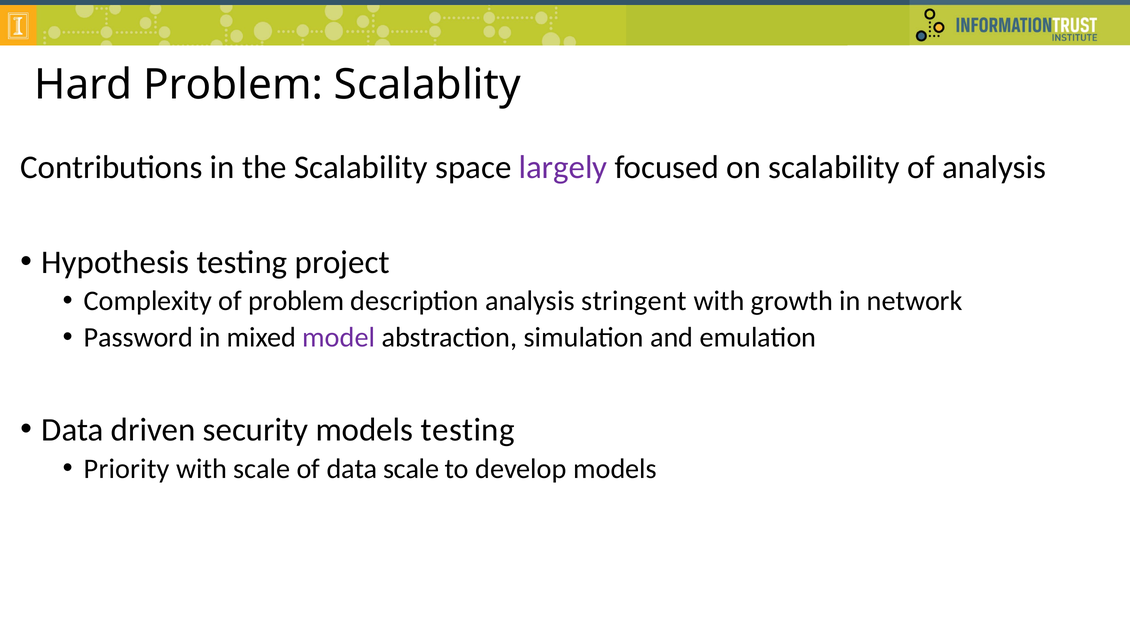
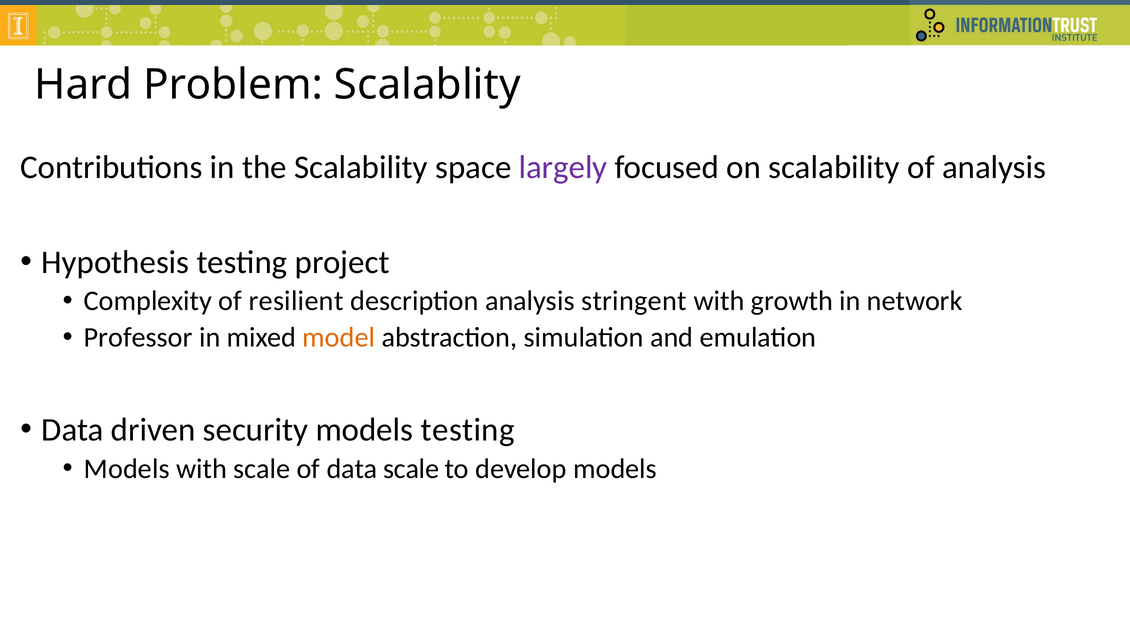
of problem: problem -> resilient
Password: Password -> Professor
model colour: purple -> orange
Priority at (127, 468): Priority -> Models
